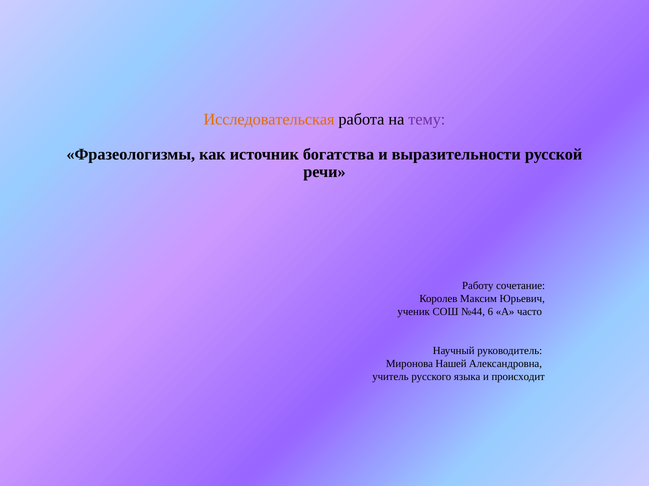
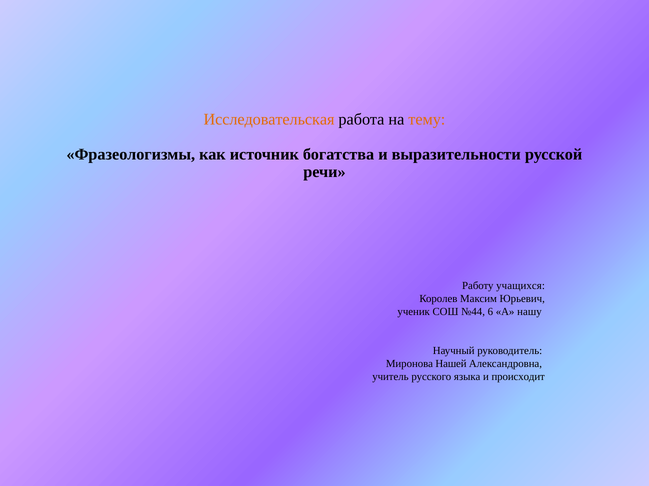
тему colour: purple -> orange
сочетание: сочетание -> учащихся
часто: часто -> нашу
